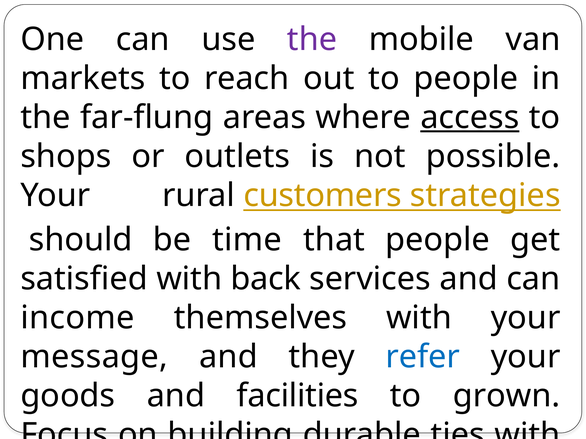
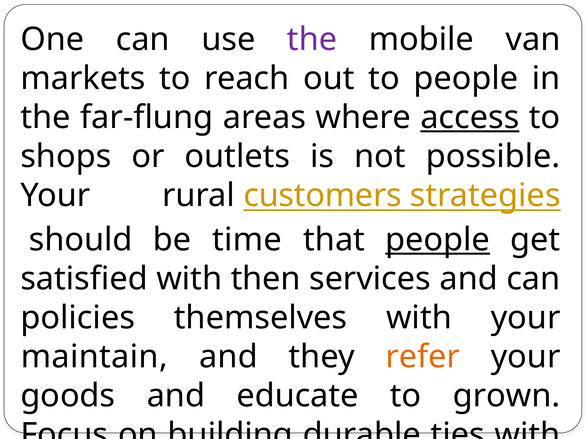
people at (438, 240) underline: none -> present
back: back -> then
income: income -> policies
message: message -> maintain
refer colour: blue -> orange
facilities: facilities -> educate
